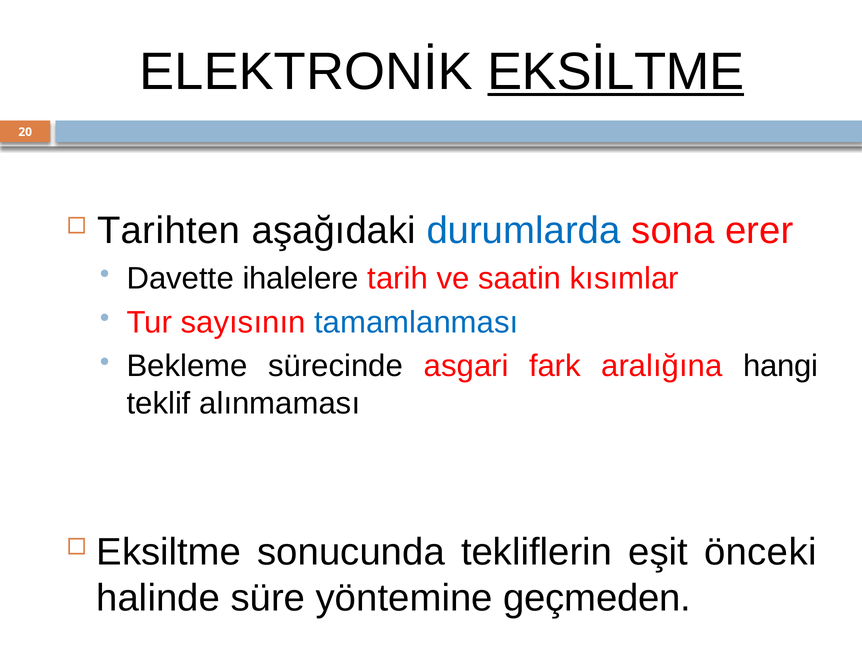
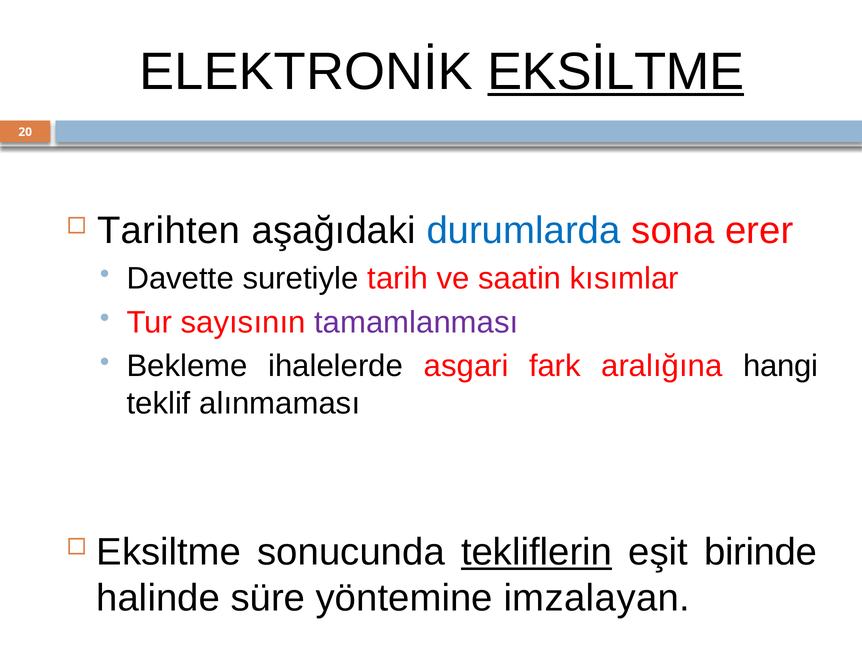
ihalelere: ihalelere -> suretiyle
tamamlanması colour: blue -> purple
sürecinde: sürecinde -> ihalelerde
tekliflerin underline: none -> present
önceki: önceki -> birinde
geçmeden: geçmeden -> imzalayan
